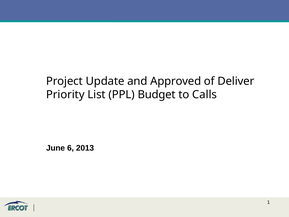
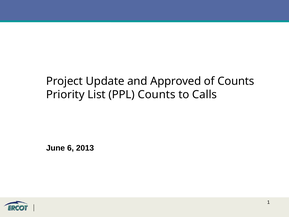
of Deliver: Deliver -> Counts
PPL Budget: Budget -> Counts
